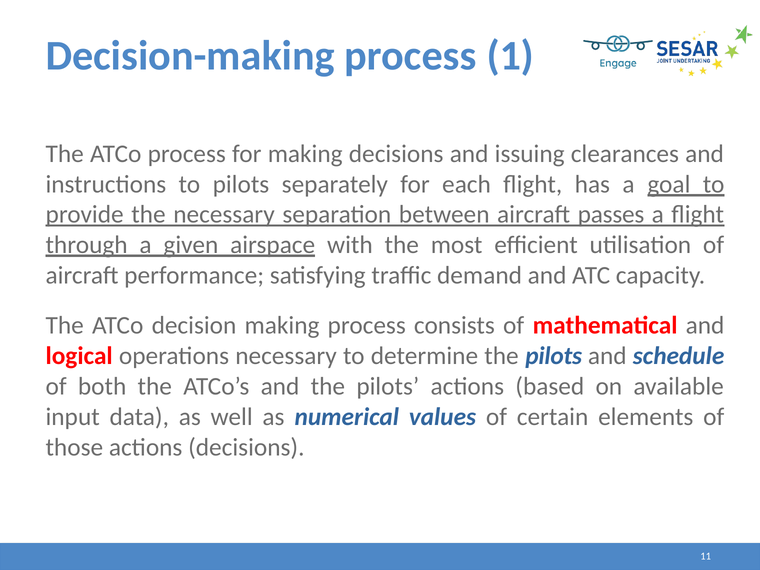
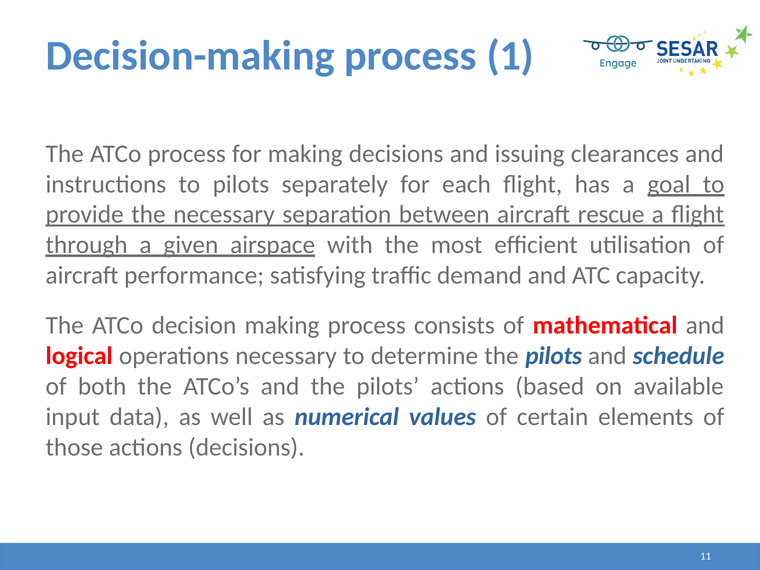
passes: passes -> rescue
